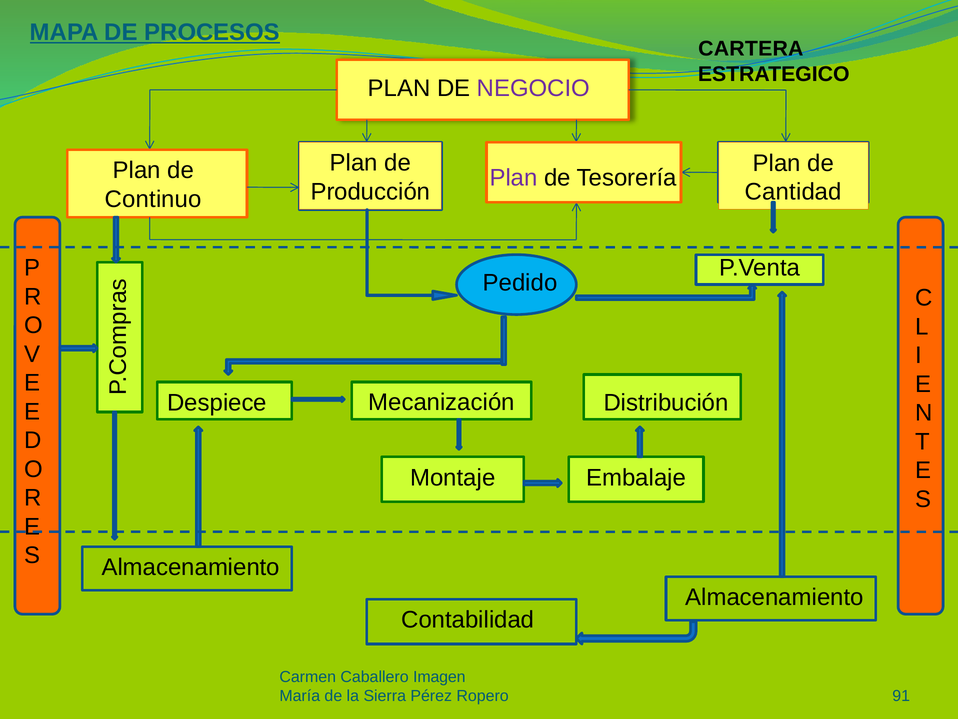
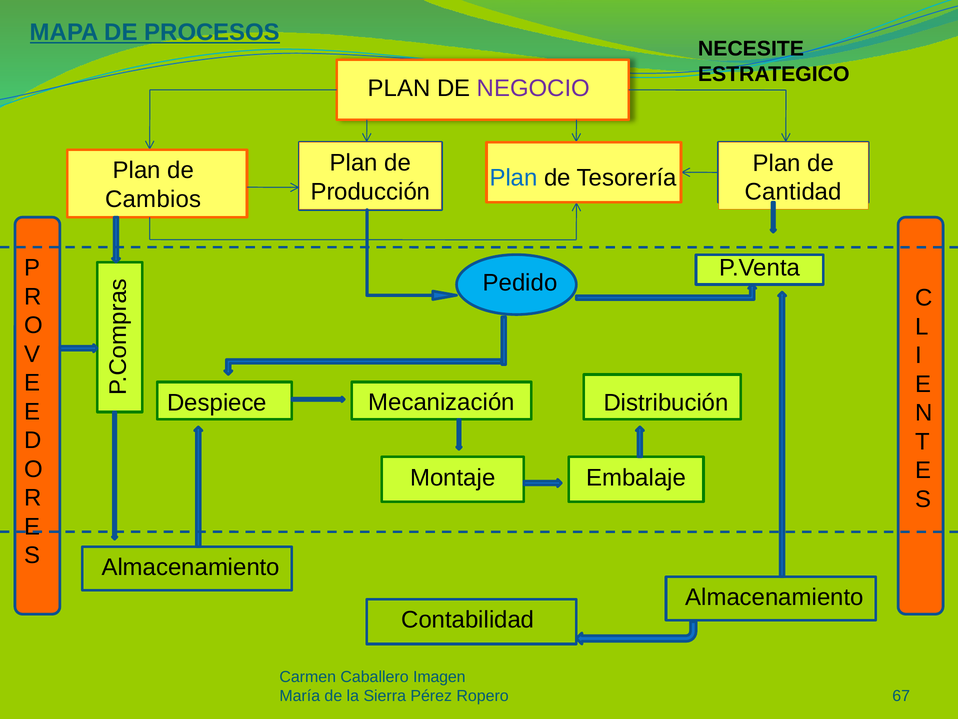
CARTERA: CARTERA -> NECESITE
Plan at (514, 178) colour: purple -> blue
Continuo: Continuo -> Cambios
91: 91 -> 67
